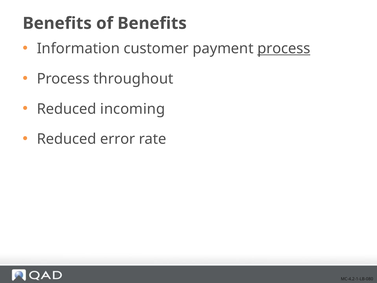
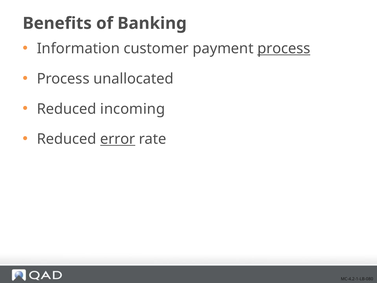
of Benefits: Benefits -> Banking
throughout: throughout -> unallocated
error underline: none -> present
